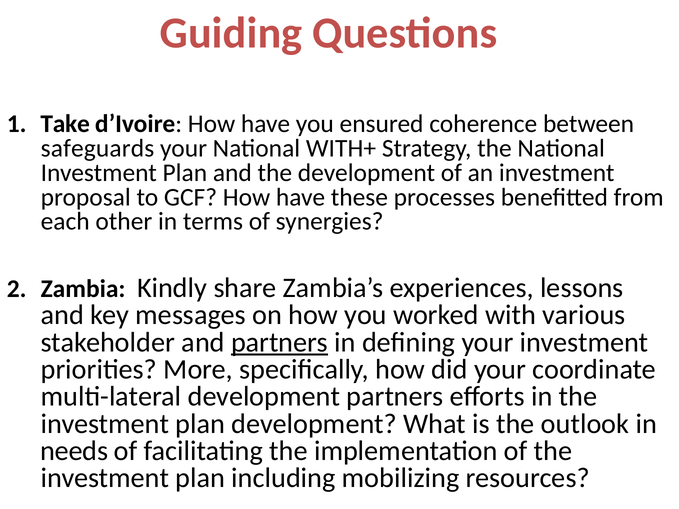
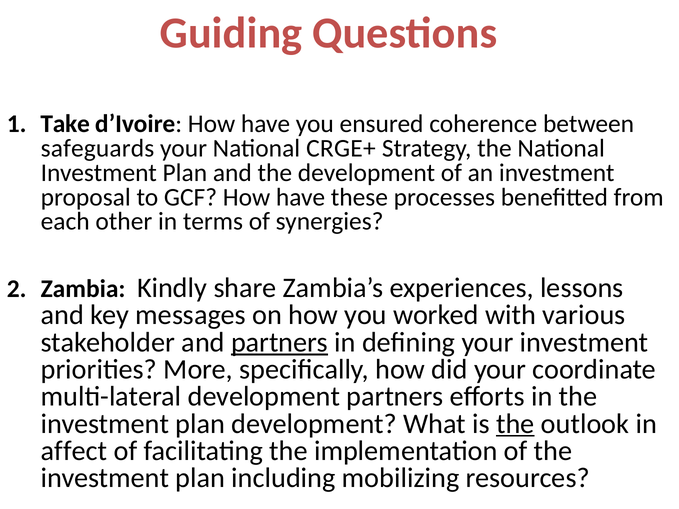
WITH+: WITH+ -> CRGE+
the at (515, 424) underline: none -> present
needs: needs -> affect
